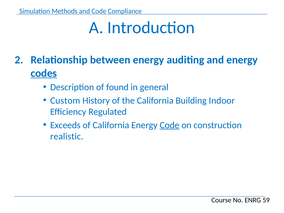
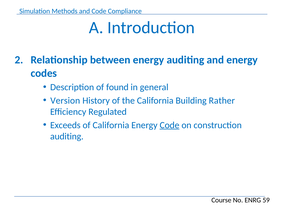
codes underline: present -> none
Custom: Custom -> Version
Indoor: Indoor -> Rather
realistic at (67, 136): realistic -> auditing
